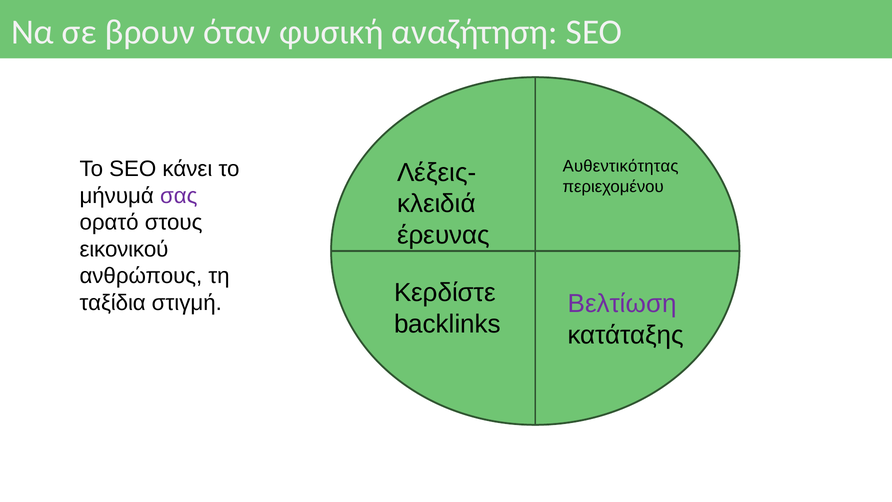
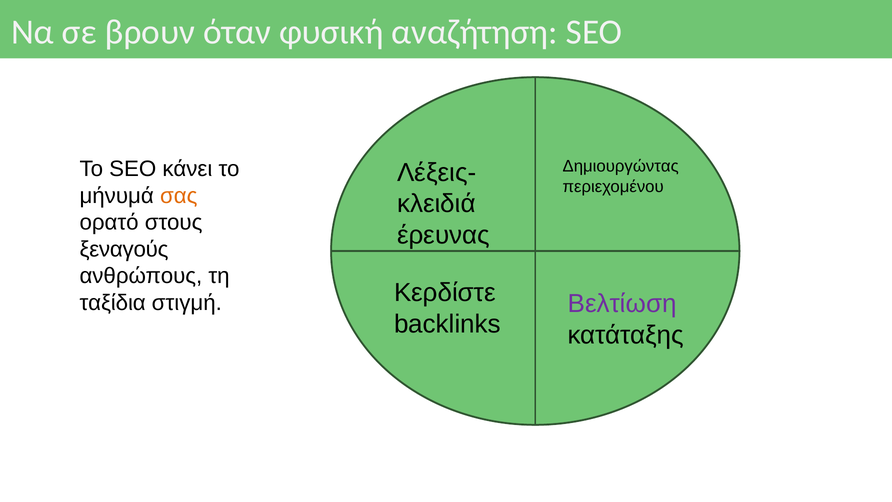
Αυθεντικότητας: Αυθεντικότητας -> Δημιουργώντας
σας colour: purple -> orange
εικονικού: εικονικού -> ξεναγούς
